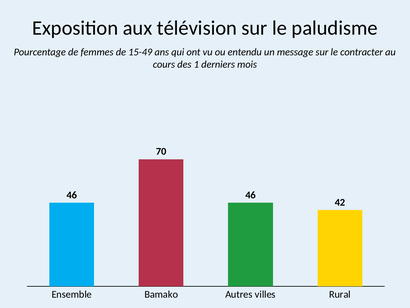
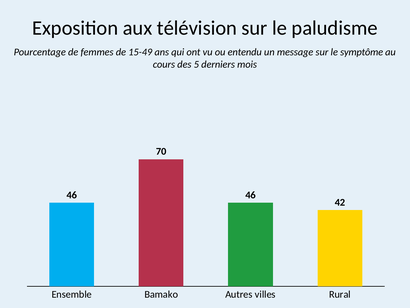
contracter: contracter -> symptôme
1: 1 -> 5
